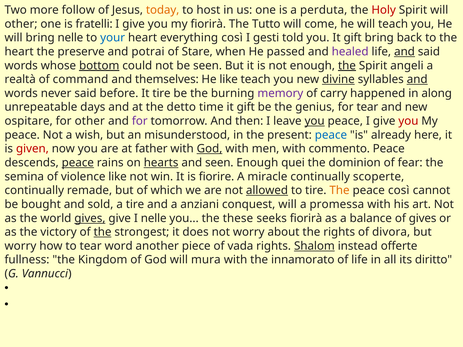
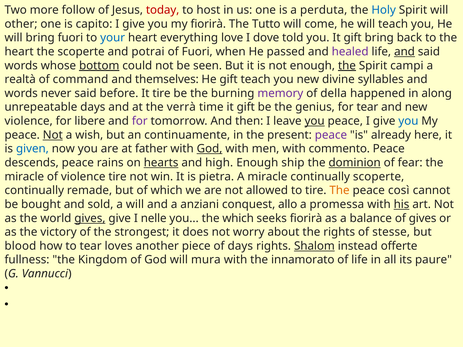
today colour: orange -> red
Holy colour: red -> blue
fratelli: fratelli -> capito
bring nelle: nelle -> fuori
everything così: così -> love
gesti: gesti -> dove
the preserve: preserve -> scoperte
of Stare: Stare -> Fuori
angeli: angeli -> campi
He like: like -> gift
divine underline: present -> none
and at (417, 79) underline: present -> none
carry: carry -> della
detto: detto -> verrà
ospitare at (29, 121): ospitare -> violence
for other: other -> libere
you at (408, 121) colour: red -> blue
Not at (53, 135) underline: none -> present
misunderstood: misunderstood -> continuamente
peace at (331, 135) colour: blue -> purple
given colour: red -> blue
peace at (78, 163) underline: present -> none
and seen: seen -> high
quei: quei -> ship
dominion underline: none -> present
semina at (24, 177): semina -> miracle
violence like: like -> tire
fiorire: fiorire -> pietra
allowed underline: present -> none
a tire: tire -> will
conquest will: will -> allo
his underline: none -> present
the these: these -> which
the at (103, 232) underline: present -> none
divora: divora -> stesse
worry at (20, 246): worry -> blood
word: word -> loves
of vada: vada -> days
diritto: diritto -> paure
